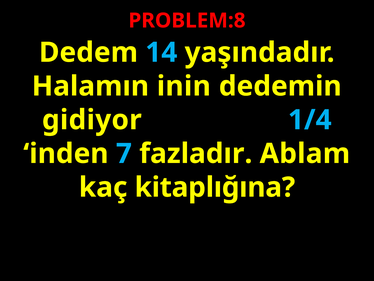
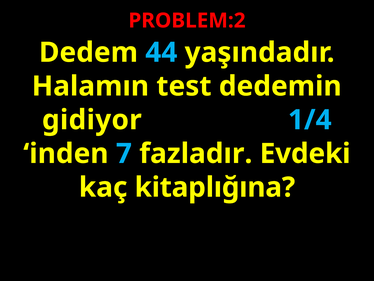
PROBLEM:8: PROBLEM:8 -> PROBLEM:2
14: 14 -> 44
inin: inin -> test
Ablam: Ablam -> Evdeki
